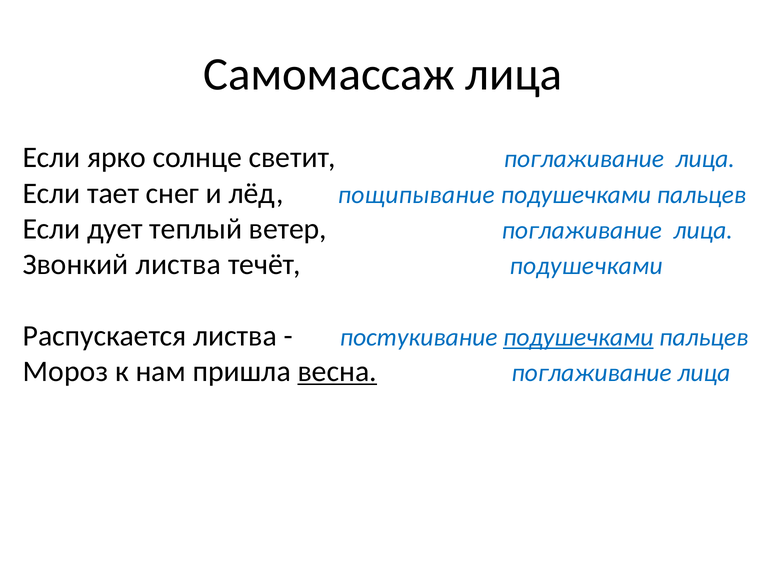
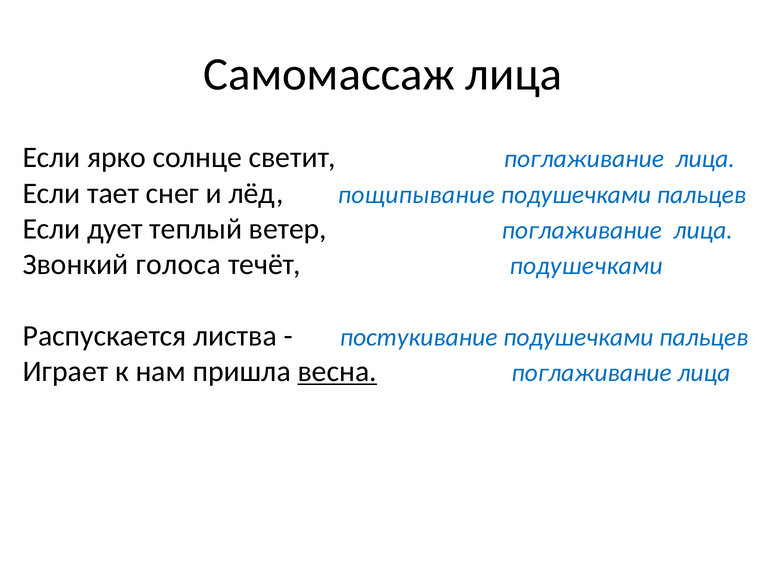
Звонкий листва: листва -> голоса
подушечками at (578, 338) underline: present -> none
Мороз: Мороз -> Играет
